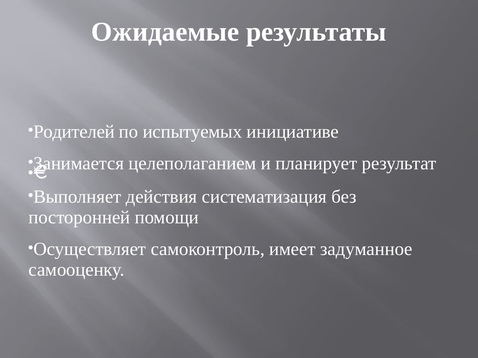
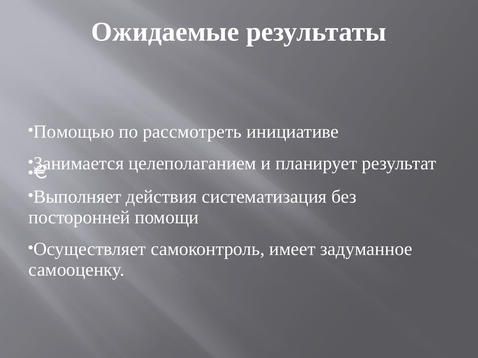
Родителей: Родителей -> Помощью
испытуемых: испытуемых -> рассмотреть
